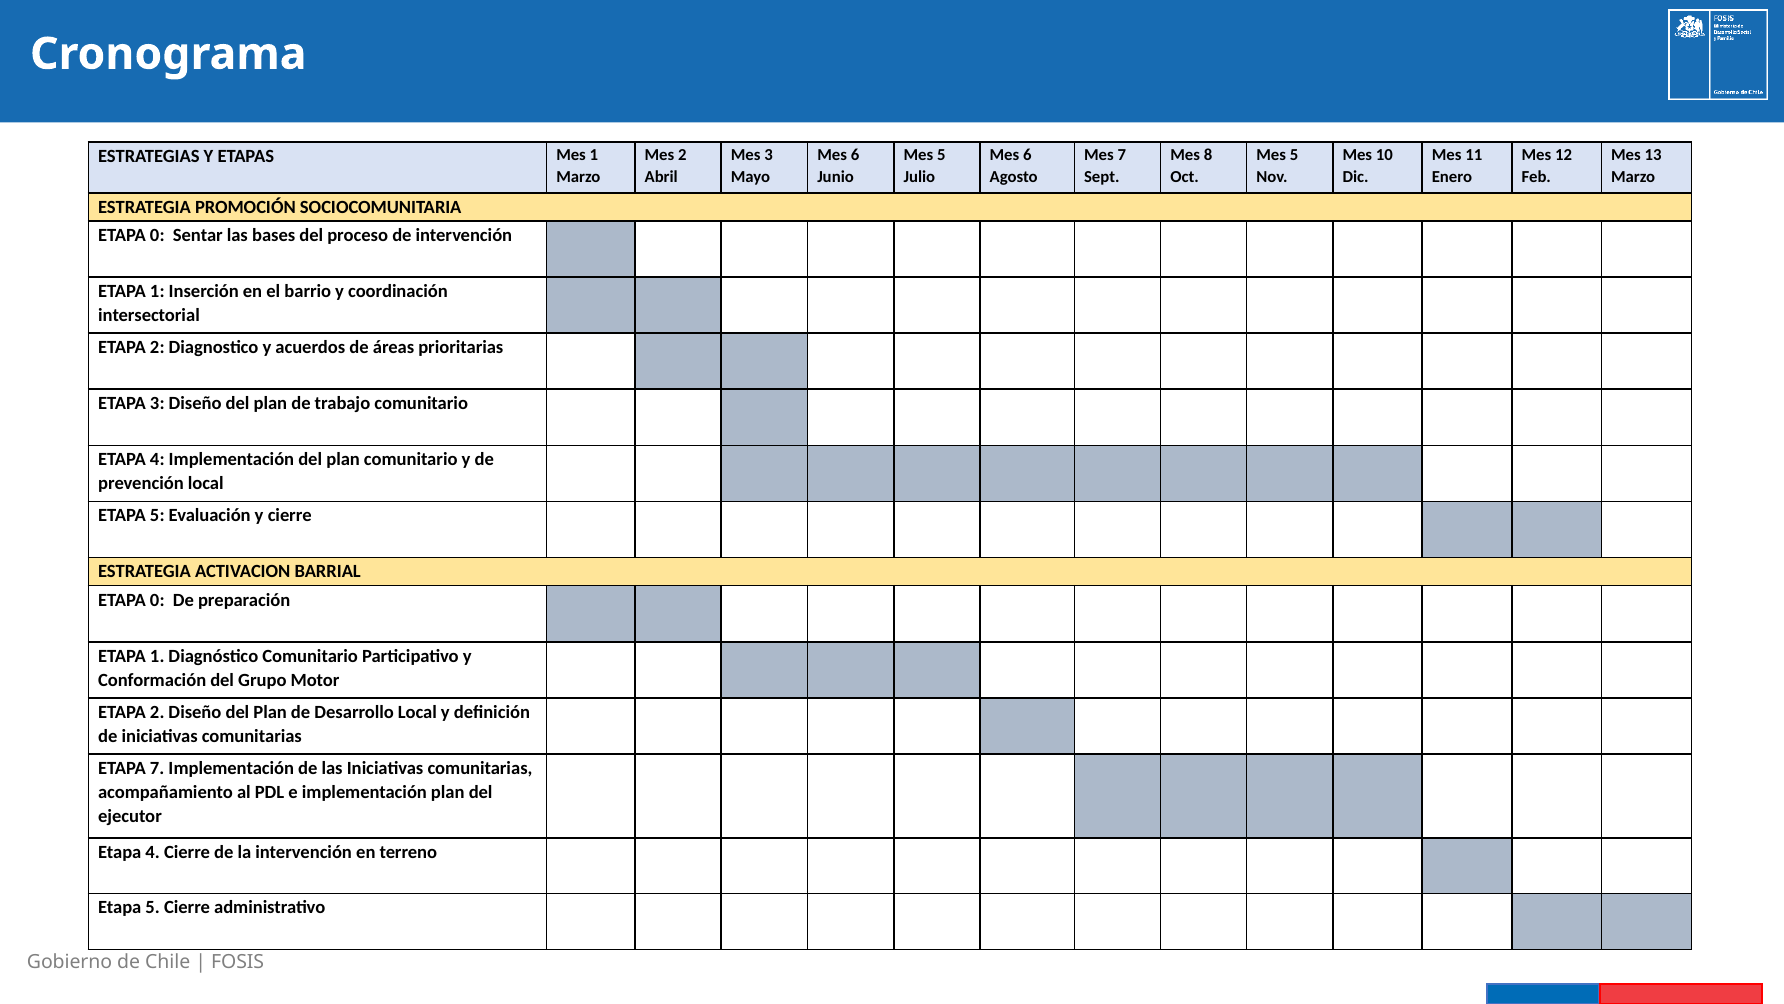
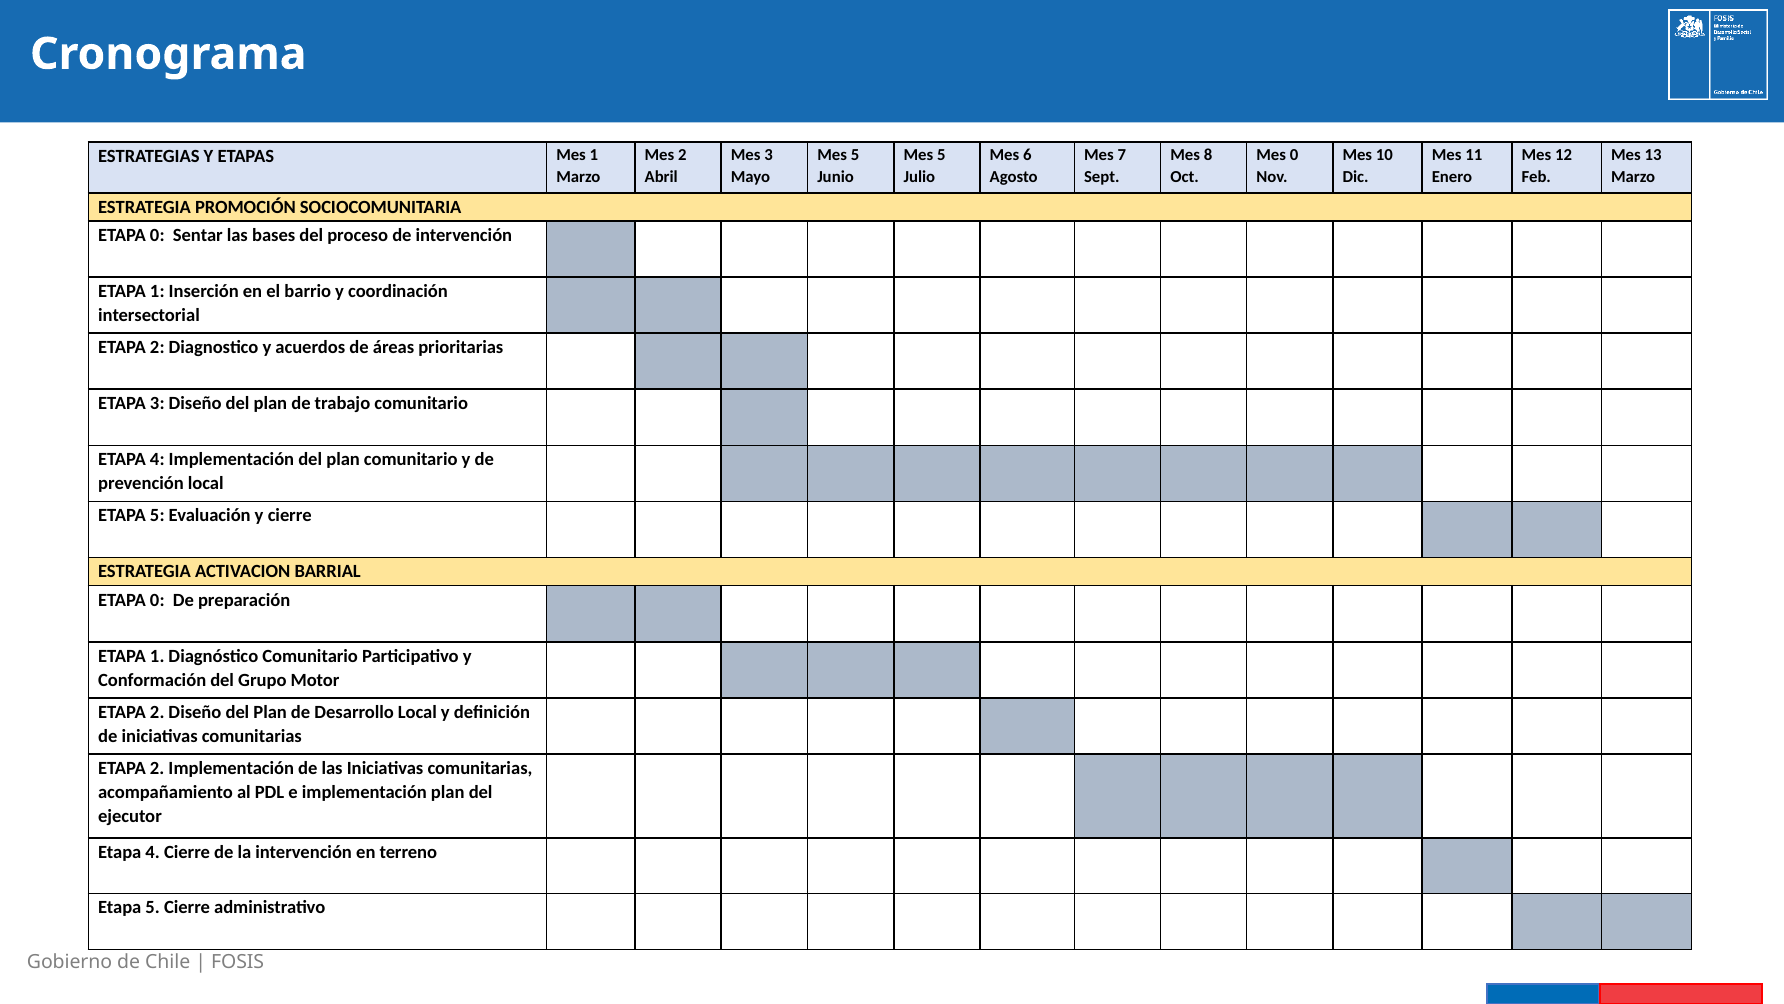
6 at (855, 155): 6 -> 5
5 at (1294, 155): 5 -> 0
7 at (157, 768): 7 -> 2
